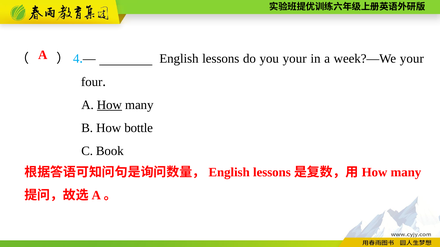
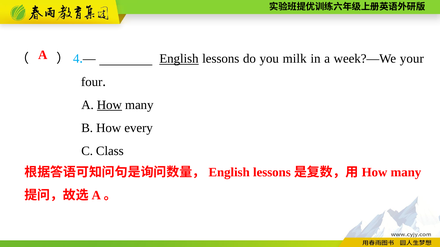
English at (179, 59) underline: none -> present
you your: your -> milk
bottle: bottle -> every
Book: Book -> Class
